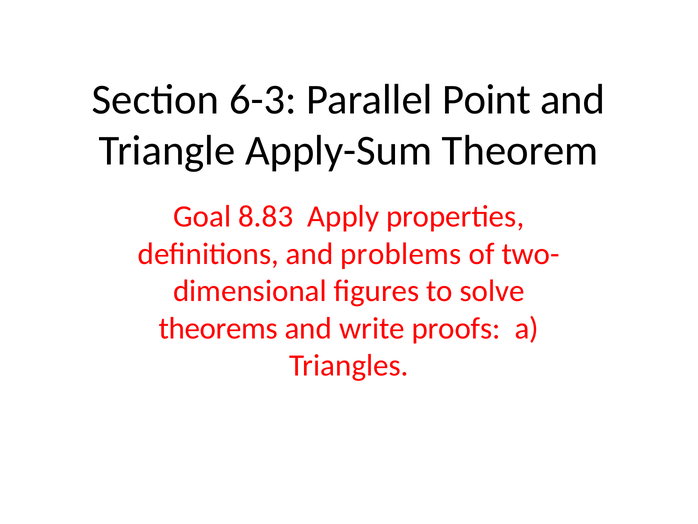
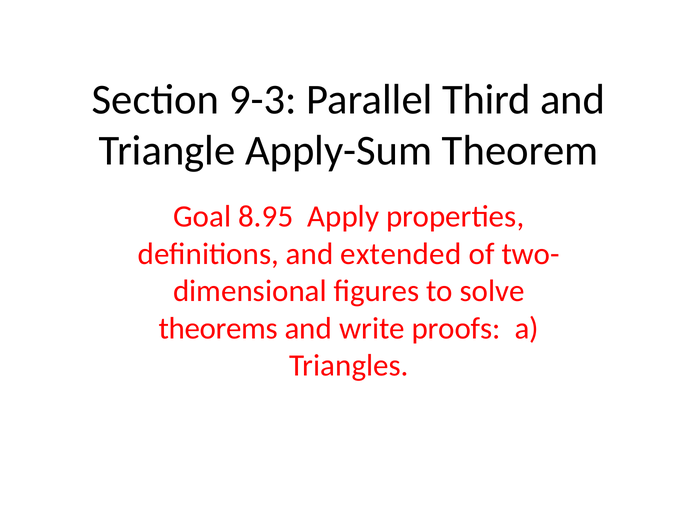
6-3: 6-3 -> 9-3
Point: Point -> Third
8.83: 8.83 -> 8.95
problems: problems -> extended
